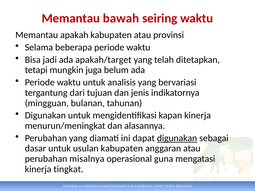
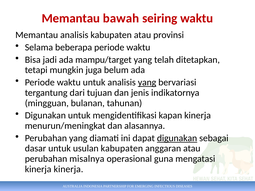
Memantau apakah: apakah -> analisis
apakah/target: apakah/target -> mampu/target
yang at (147, 83) underline: none -> present
kinerja tingkat: tingkat -> kinerja
